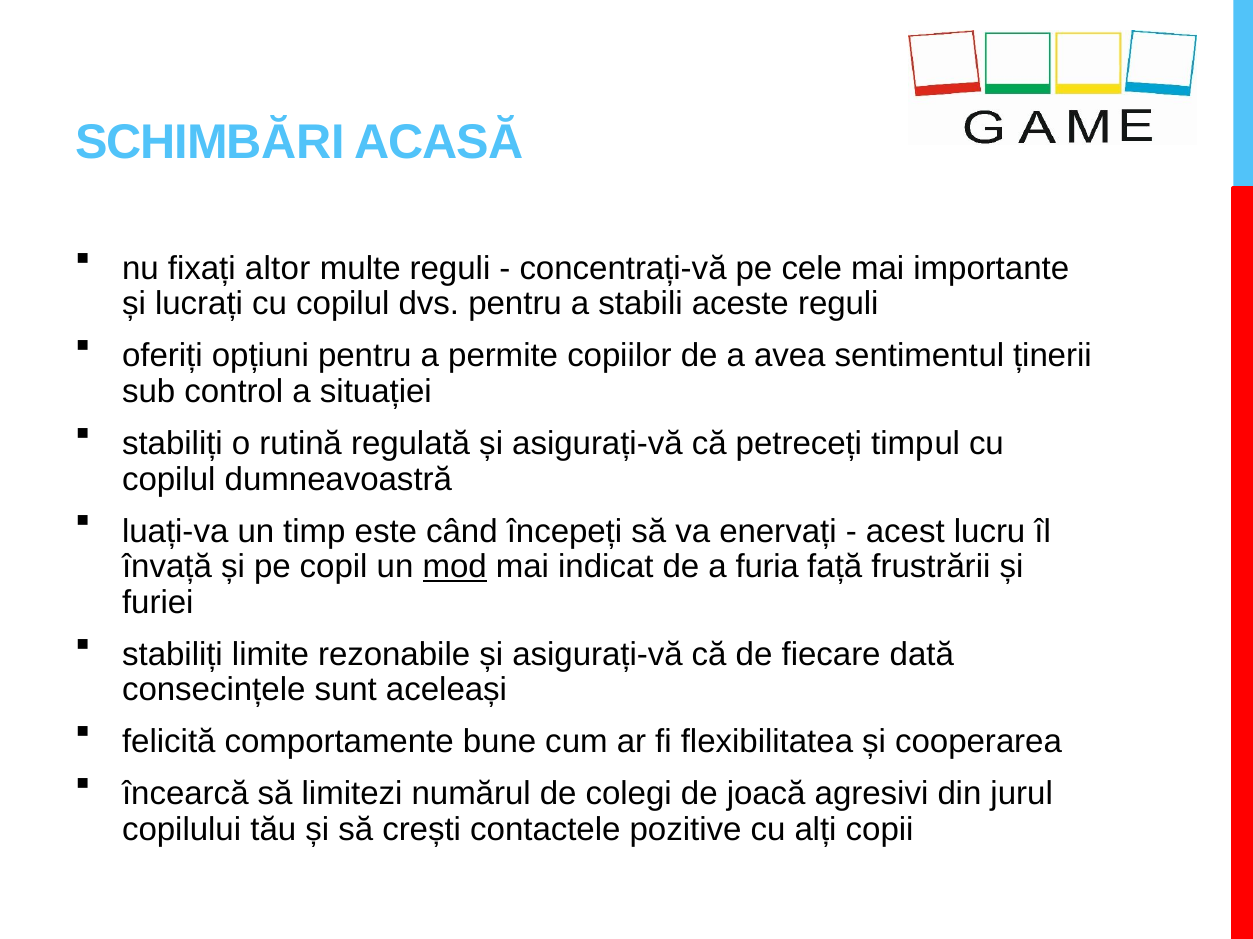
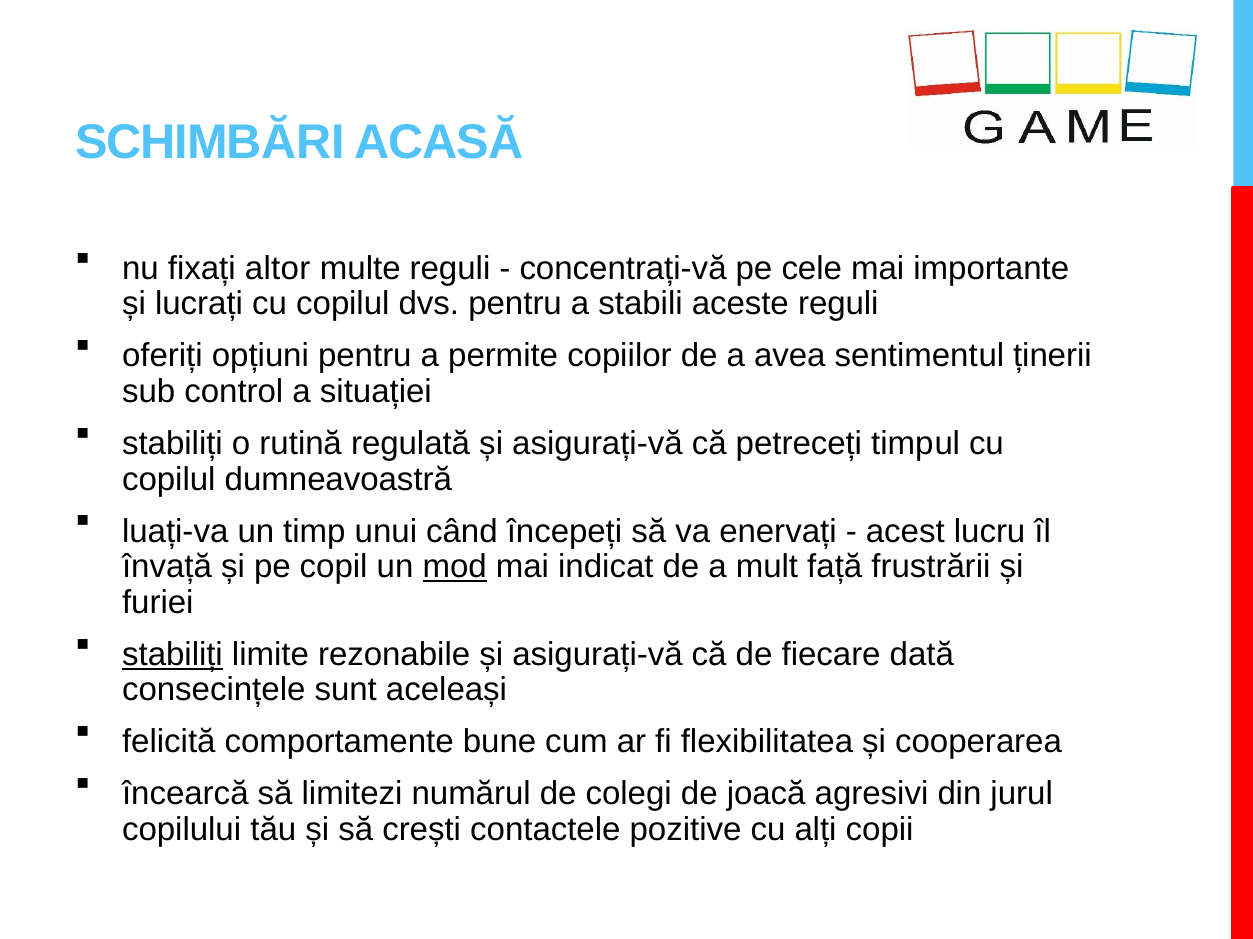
este: este -> unui
furia: furia -> mult
stabiliți at (173, 655) underline: none -> present
